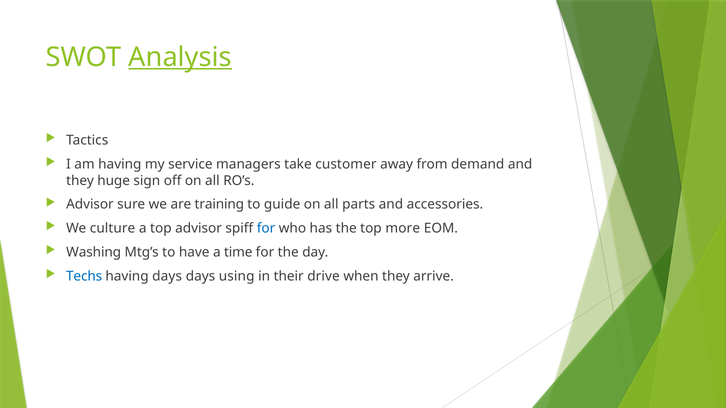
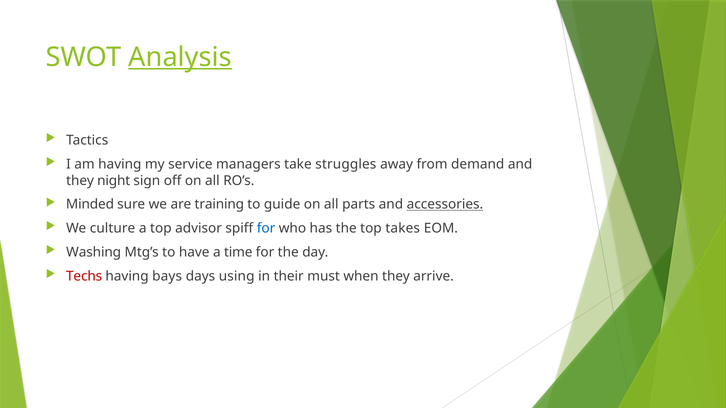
customer: customer -> struggles
huge: huge -> night
Advisor at (90, 205): Advisor -> Minded
accessories underline: none -> present
more: more -> takes
Techs colour: blue -> red
having days: days -> bays
drive: drive -> must
